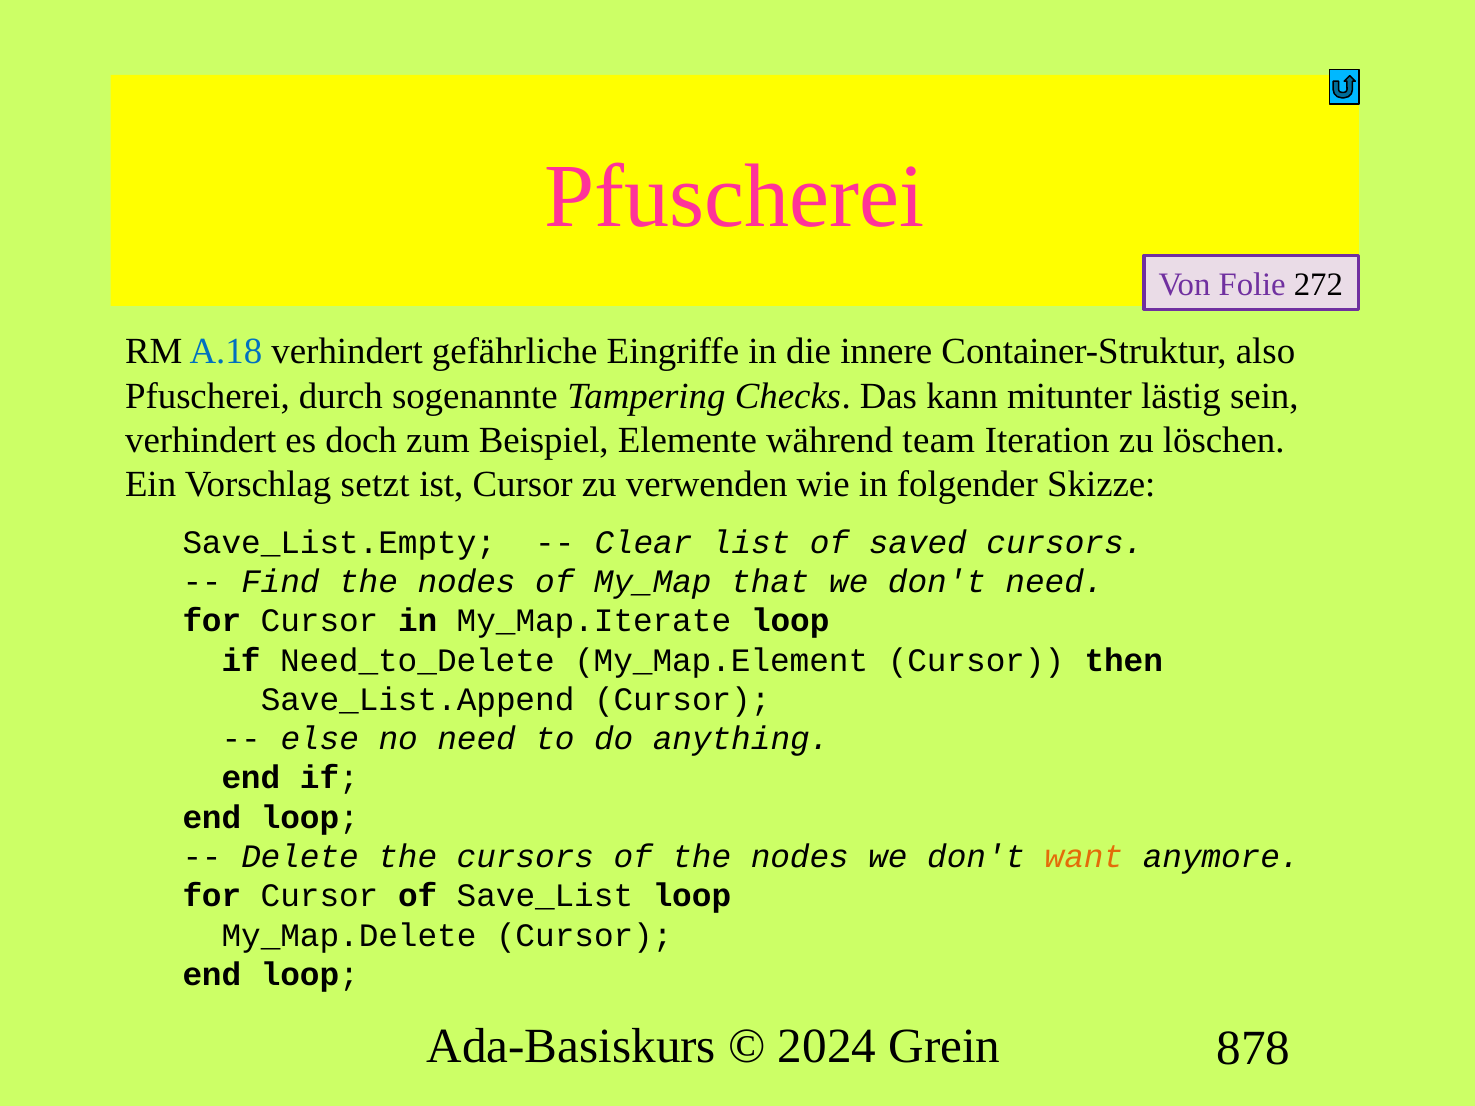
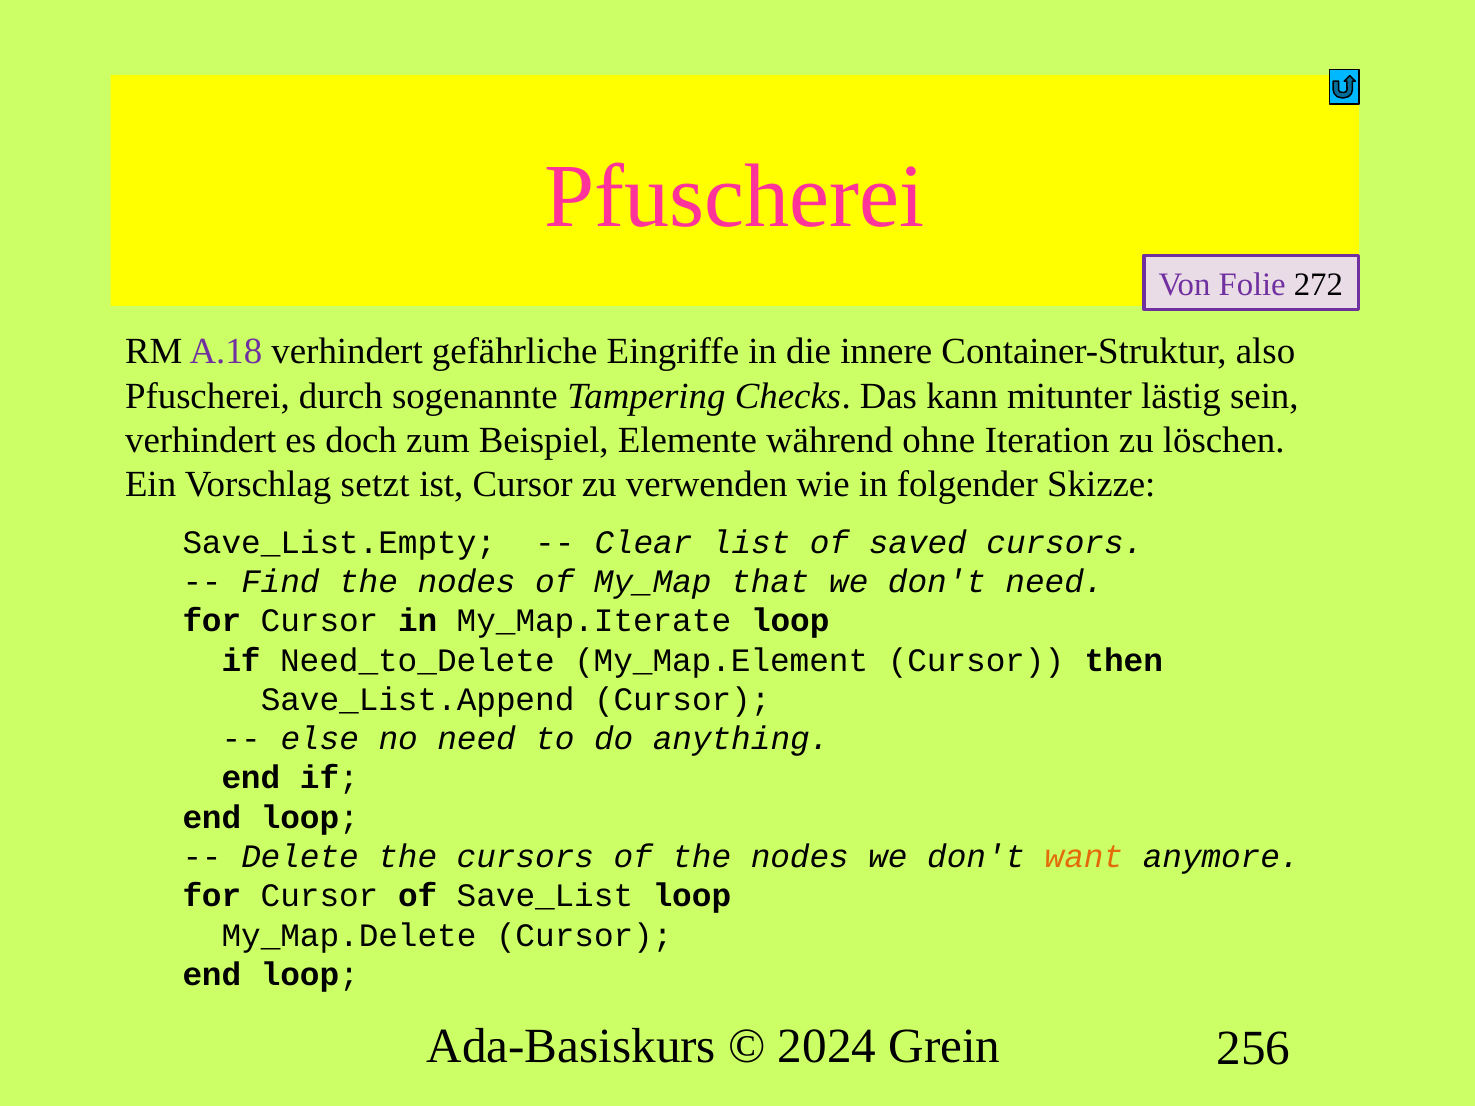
A.18 colour: blue -> purple
team: team -> ohne
878: 878 -> 256
